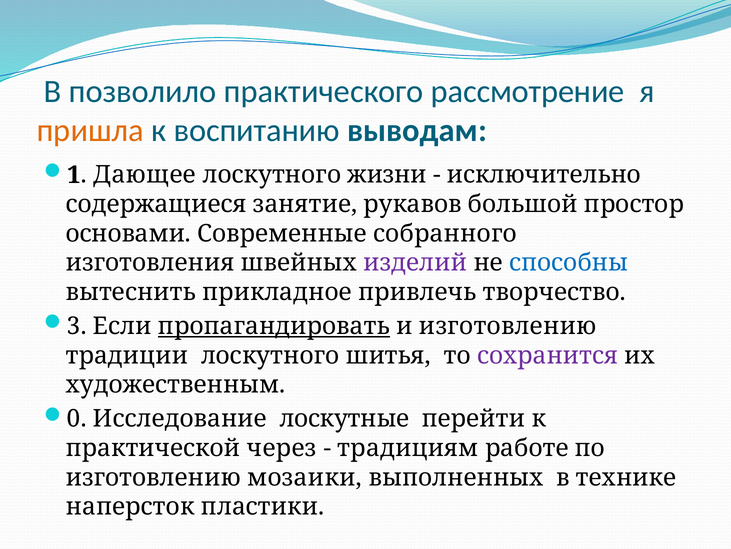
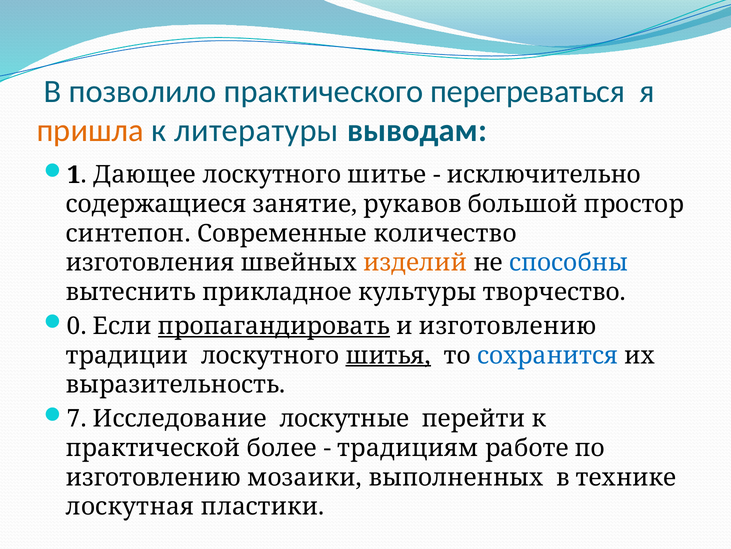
рассмотрение: рассмотрение -> перегреваться
воспитанию: воспитанию -> литературы
жизни: жизни -> шитье
основами: основами -> синтепон
собранного: собранного -> количество
изделий colour: purple -> orange
привлечь: привлечь -> культуры
3: 3 -> 0
шитья underline: none -> present
сохранится colour: purple -> blue
художественным: художественным -> выразительность
0: 0 -> 7
через: через -> более
наперсток: наперсток -> лоскутная
